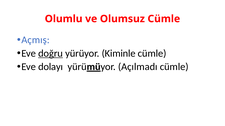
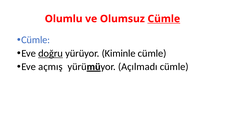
Cümle at (164, 19) underline: none -> present
Açmış at (36, 40): Açmış -> Cümle
dolayı: dolayı -> açmış
